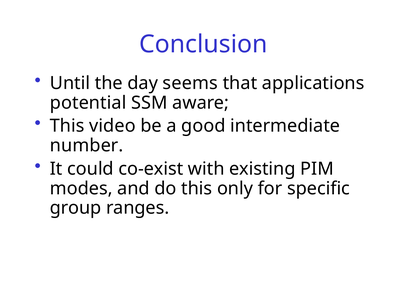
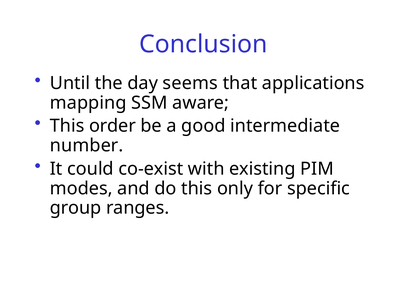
potential: potential -> mapping
video: video -> order
